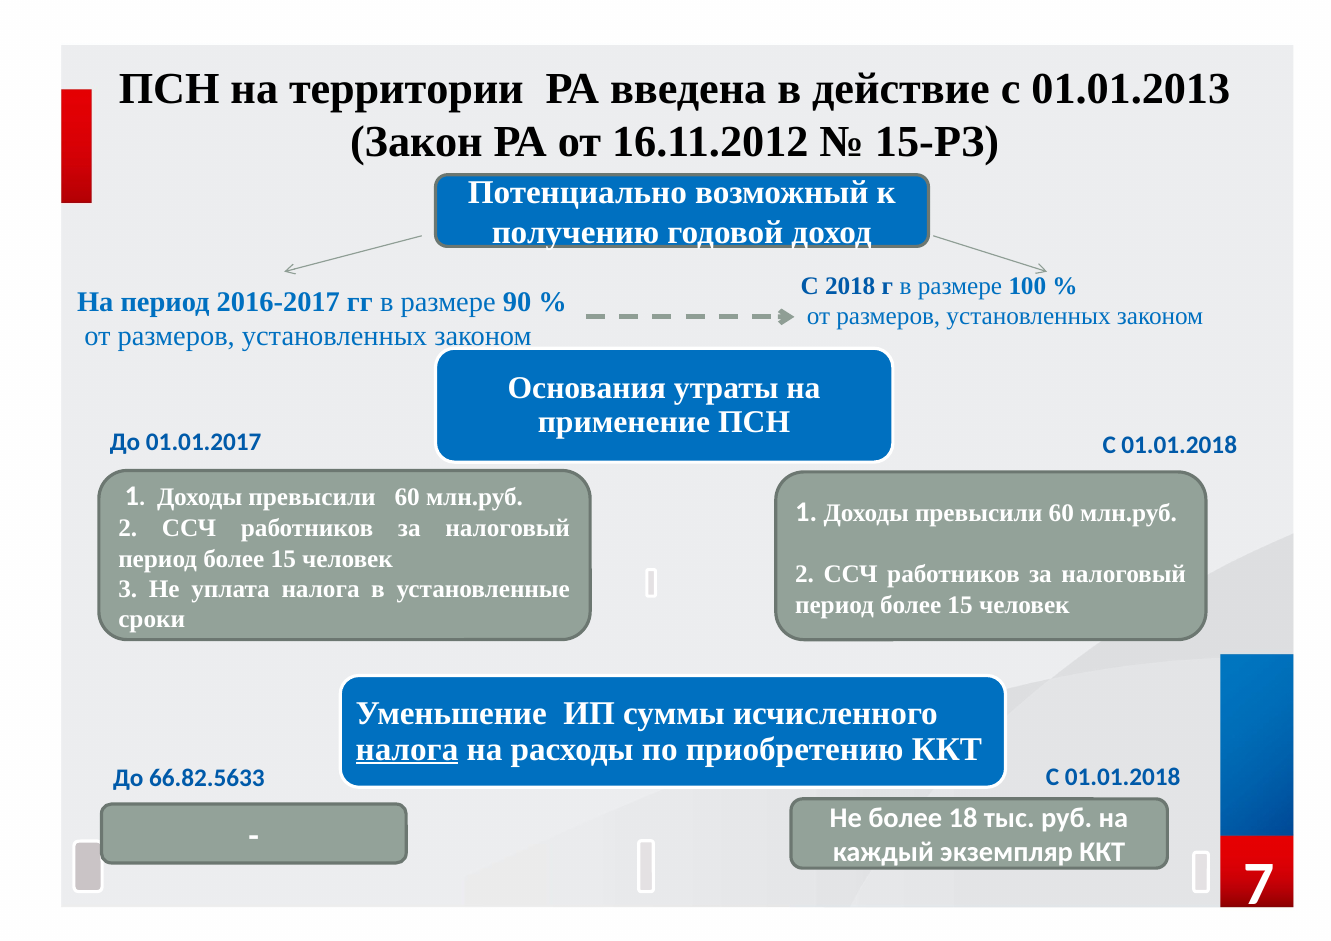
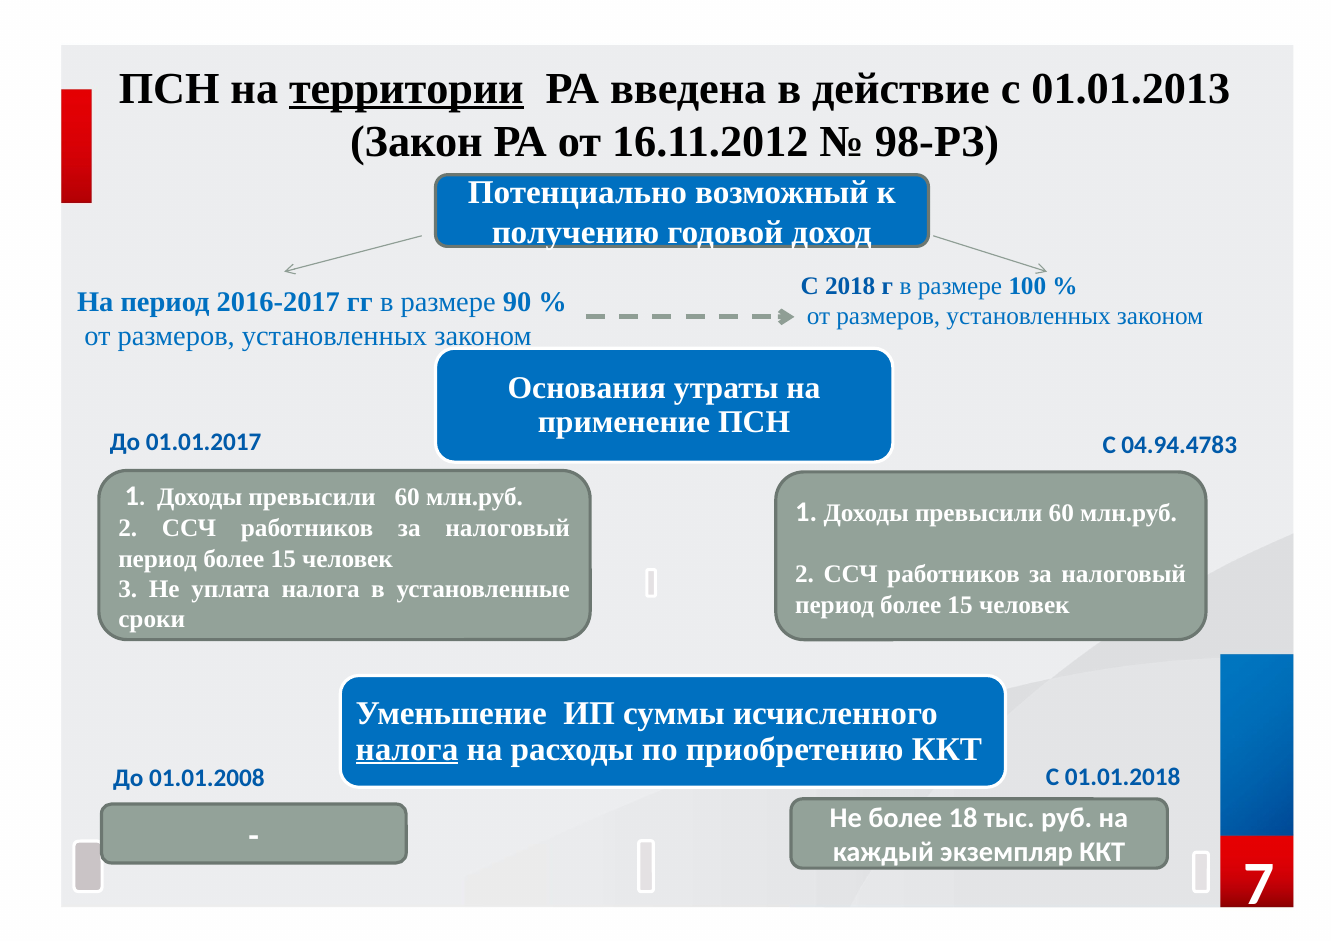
территории underline: none -> present
15-РЗ: 15-РЗ -> 98-РЗ
01.01.2017 С 01.01.2018: 01.01.2018 -> 04.94.4783
66.82.5633: 66.82.5633 -> 01.01.2008
